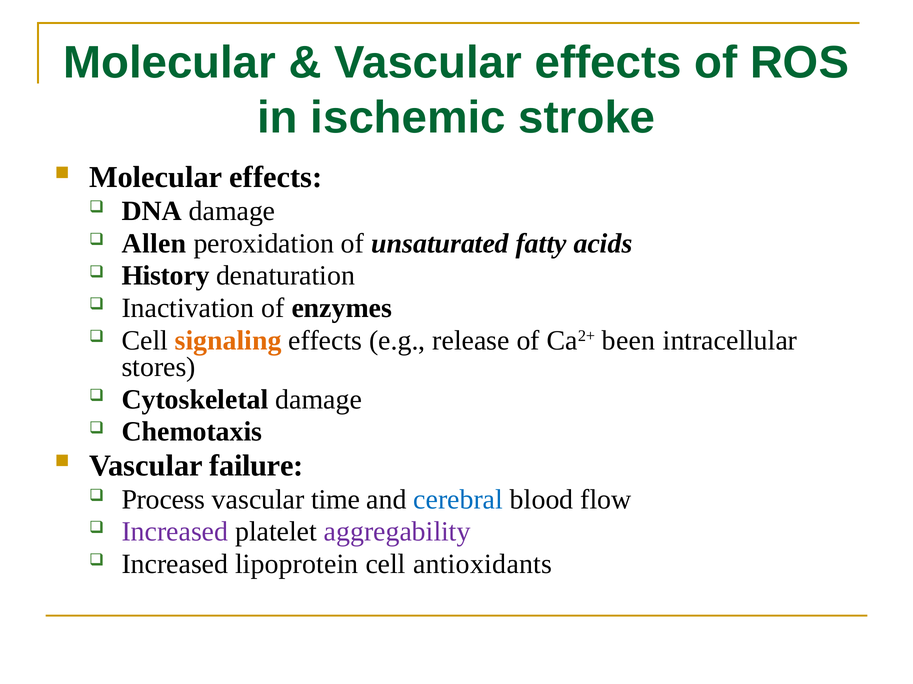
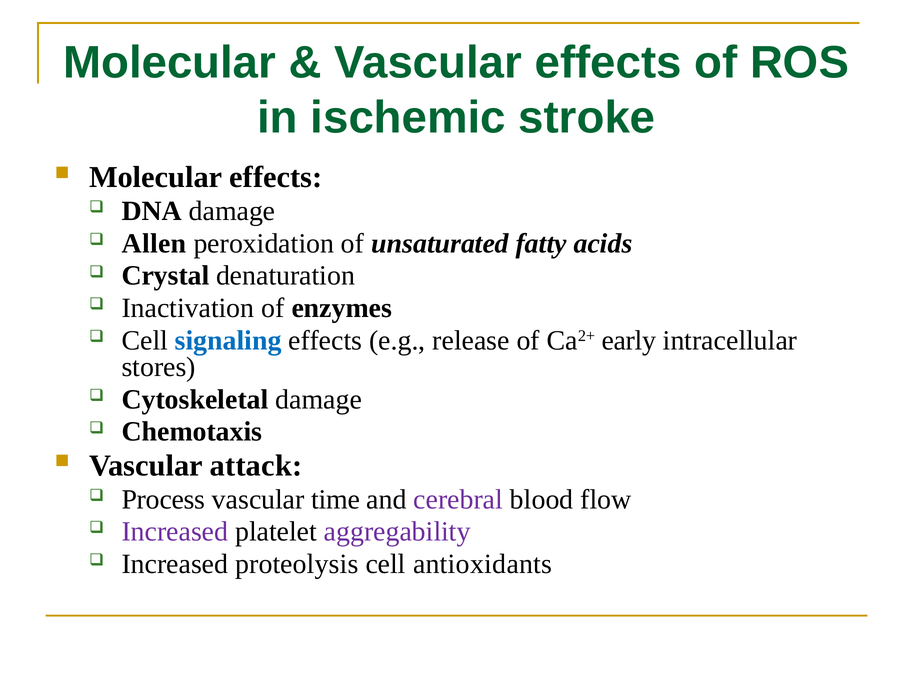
History: History -> Crystal
signaling colour: orange -> blue
been: been -> early
failure: failure -> attack
cerebral colour: blue -> purple
lipoprotein: lipoprotein -> proteolysis
